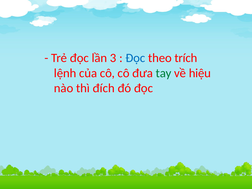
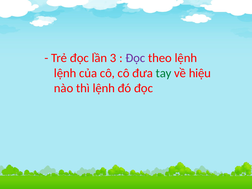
Đọc at (135, 58) colour: blue -> purple
theo trích: trích -> lệnh
thì đích: đích -> lệnh
